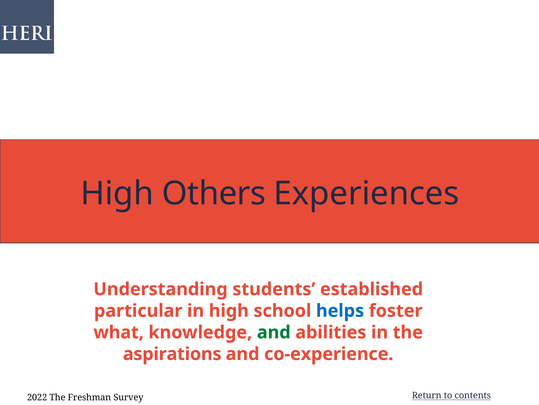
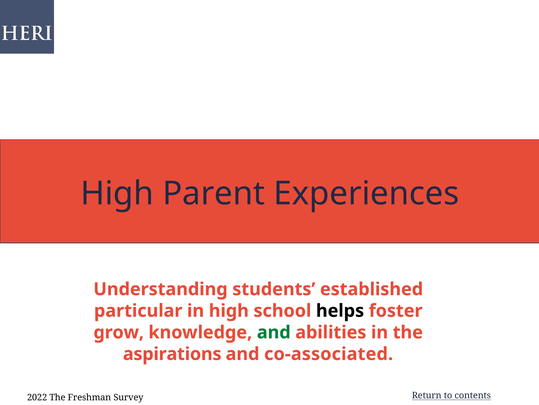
Others: Others -> Parent
helps colour: blue -> black
what: what -> grow
co-experience: co-experience -> co-associated
